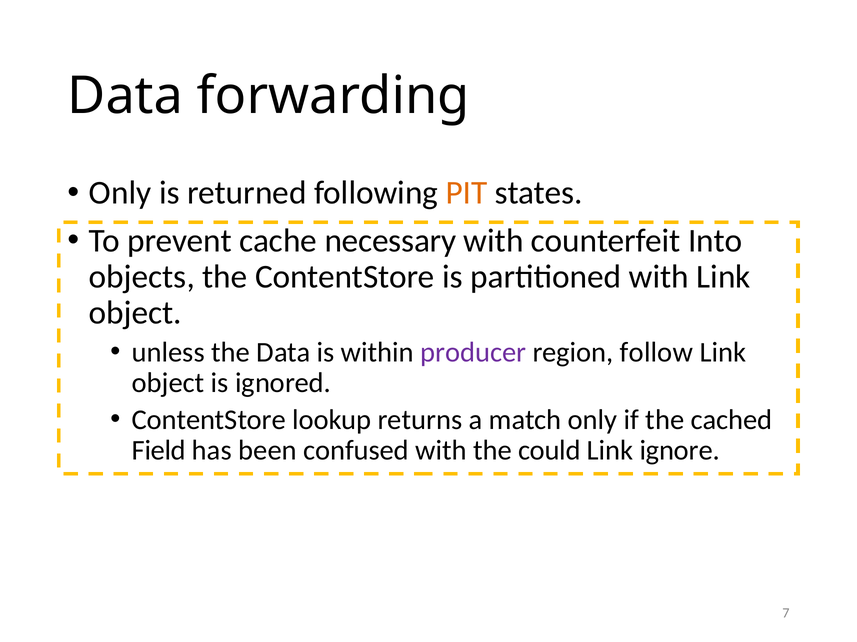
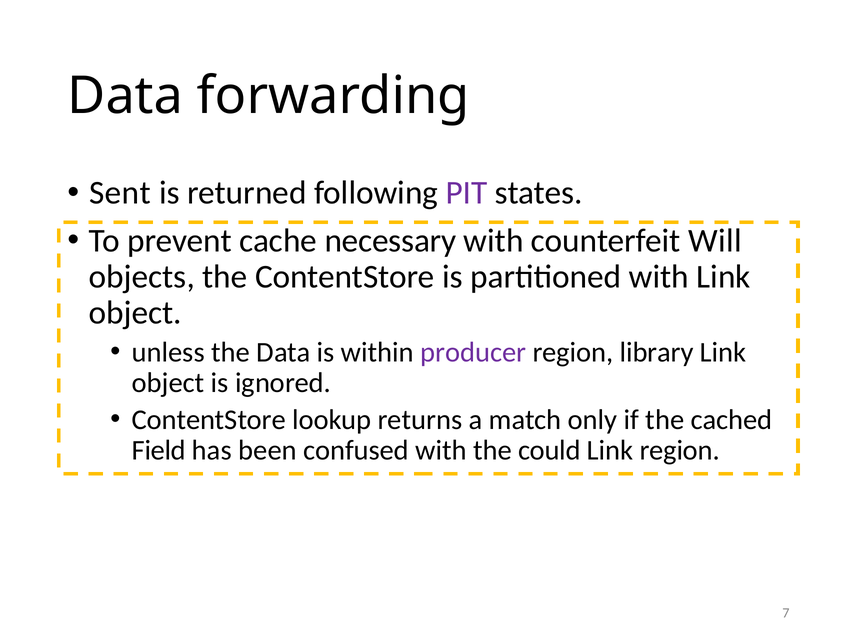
Only at (120, 193): Only -> Sent
PIT colour: orange -> purple
Into: Into -> Will
follow: follow -> library
Link ignore: ignore -> region
